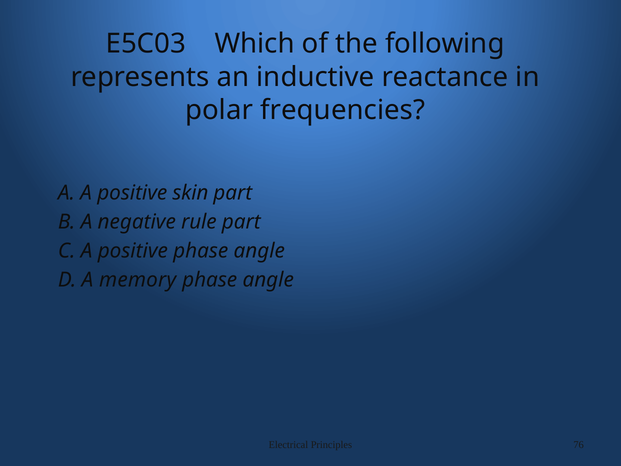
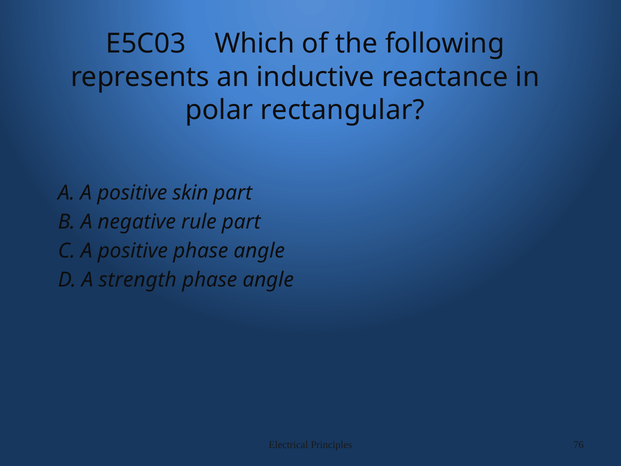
frequencies: frequencies -> rectangular
memory: memory -> strength
